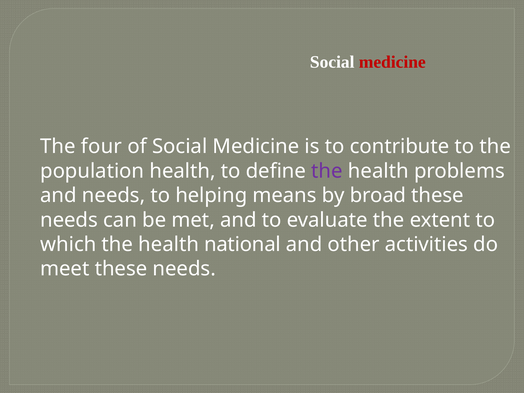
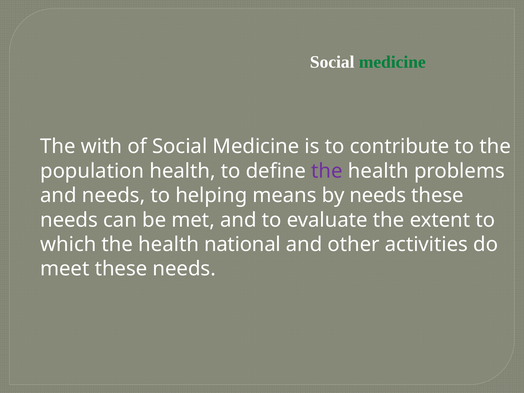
medicine at (392, 62) colour: red -> green
four: four -> with
by broad: broad -> needs
